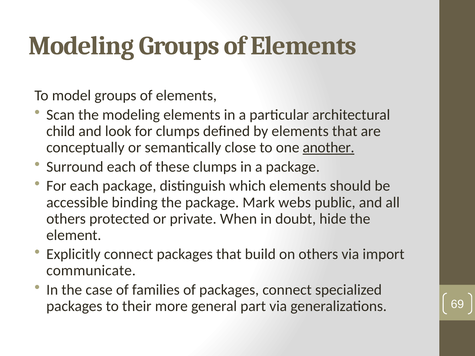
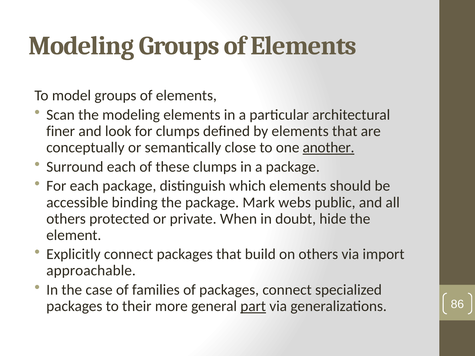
child: child -> finer
communicate: communicate -> approachable
part underline: none -> present
69: 69 -> 86
